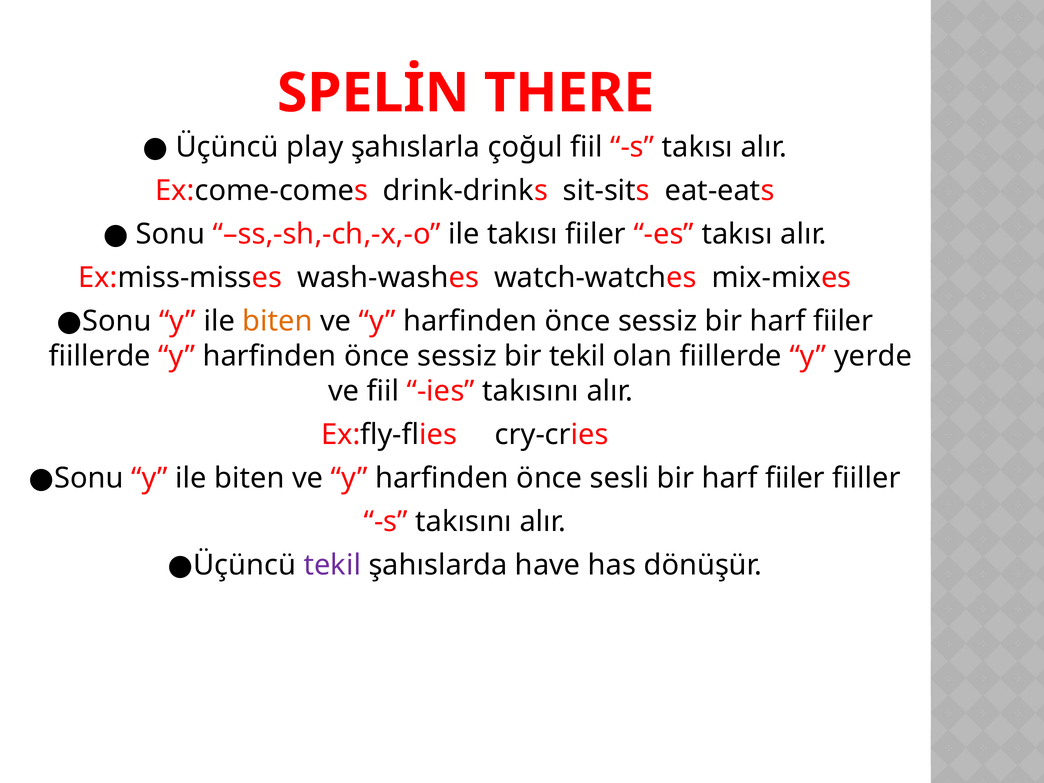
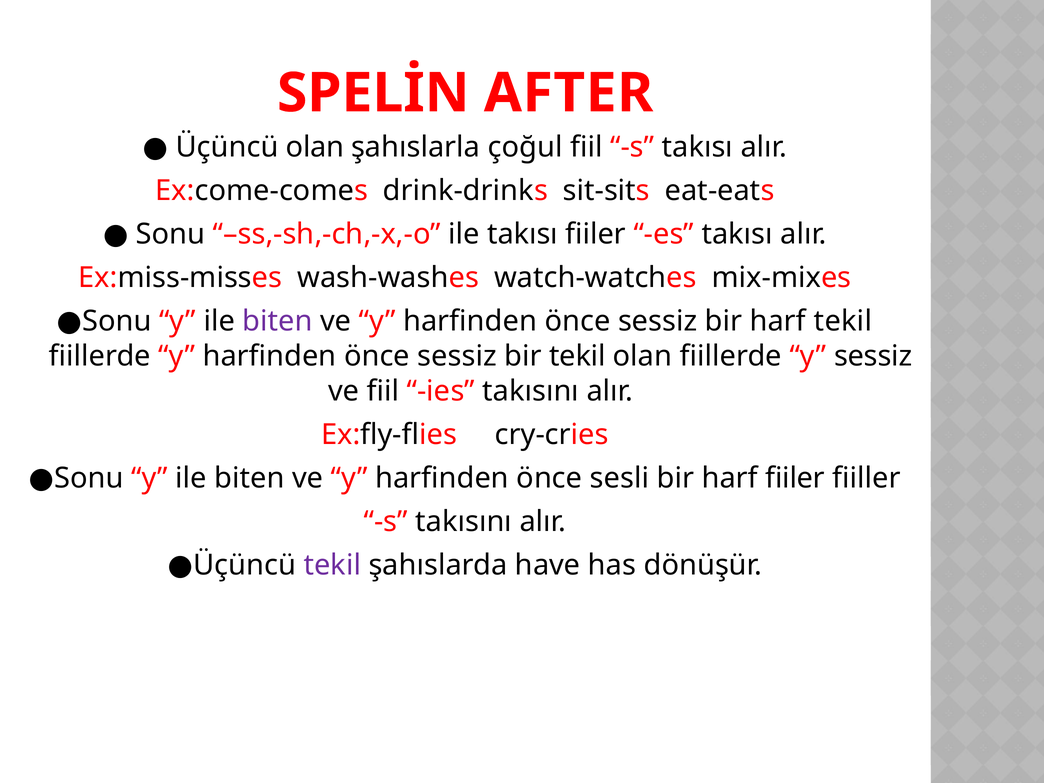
THERE: THERE -> AFTER
Üçüncü play: play -> olan
biten at (277, 321) colour: orange -> purple
sessiz bir harf fiiler: fiiler -> tekil
y yerde: yerde -> sessiz
